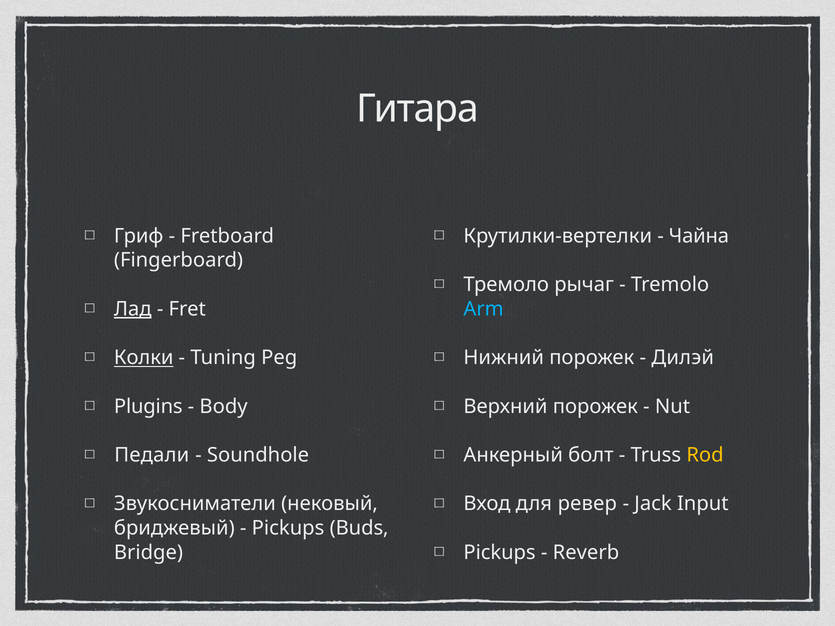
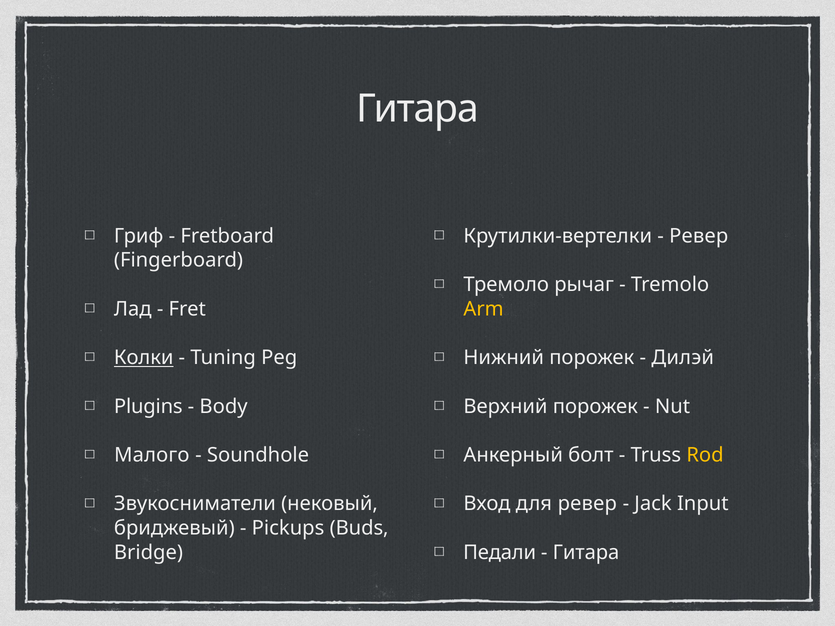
Чайна at (699, 236): Чайна -> Ревер
Лад underline: present -> none
Arm colour: light blue -> yellow
Педали: Педали -> Малого
Pickups at (500, 553): Pickups -> Педали
Reverb at (586, 553): Reverb -> Гитара
